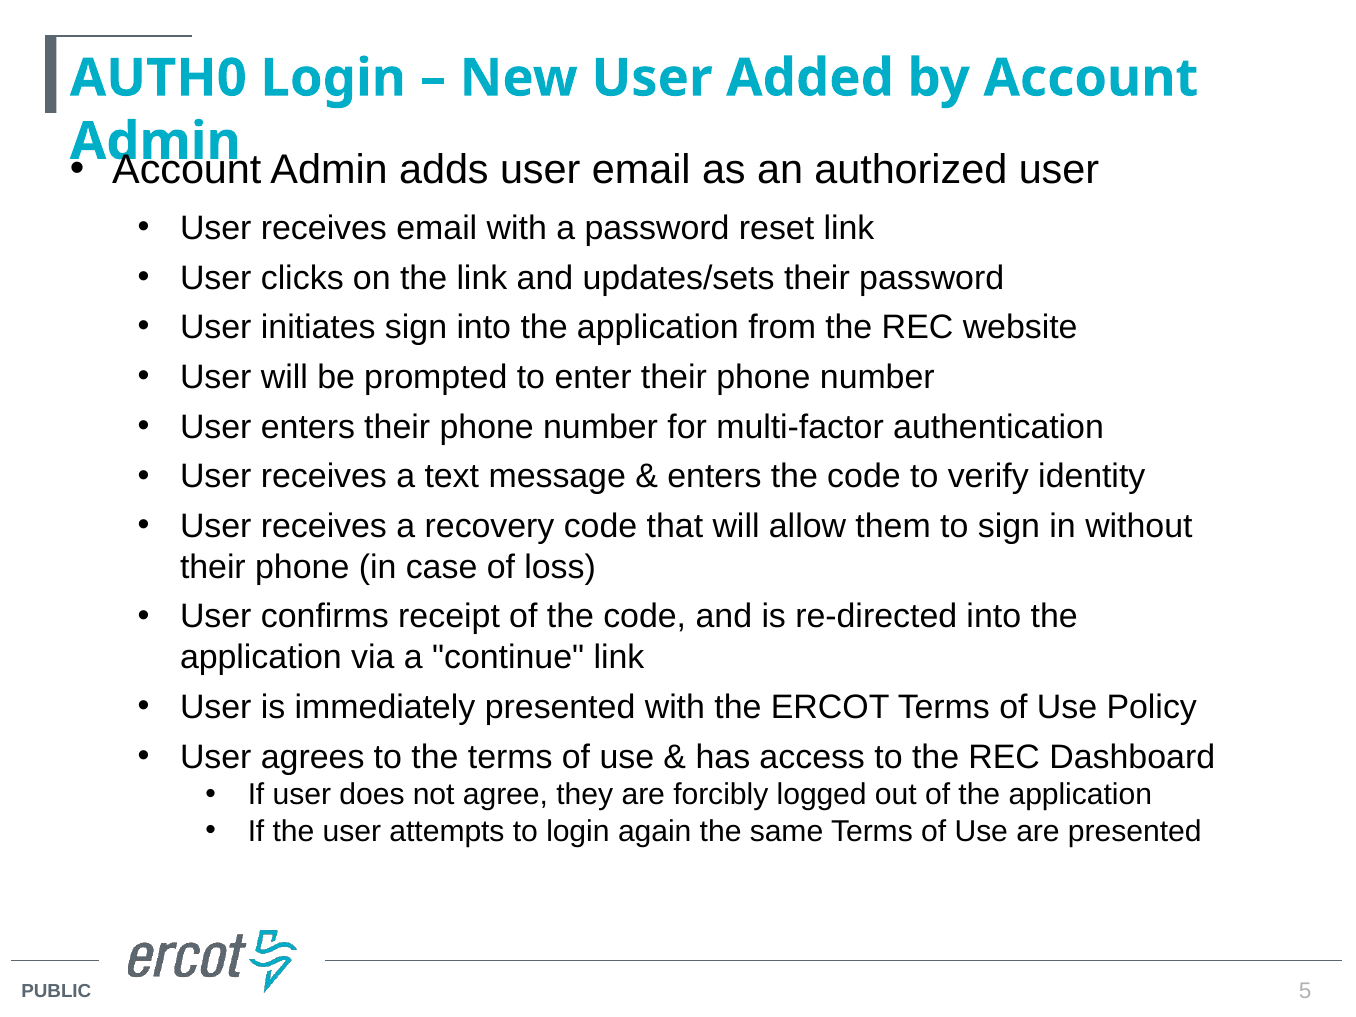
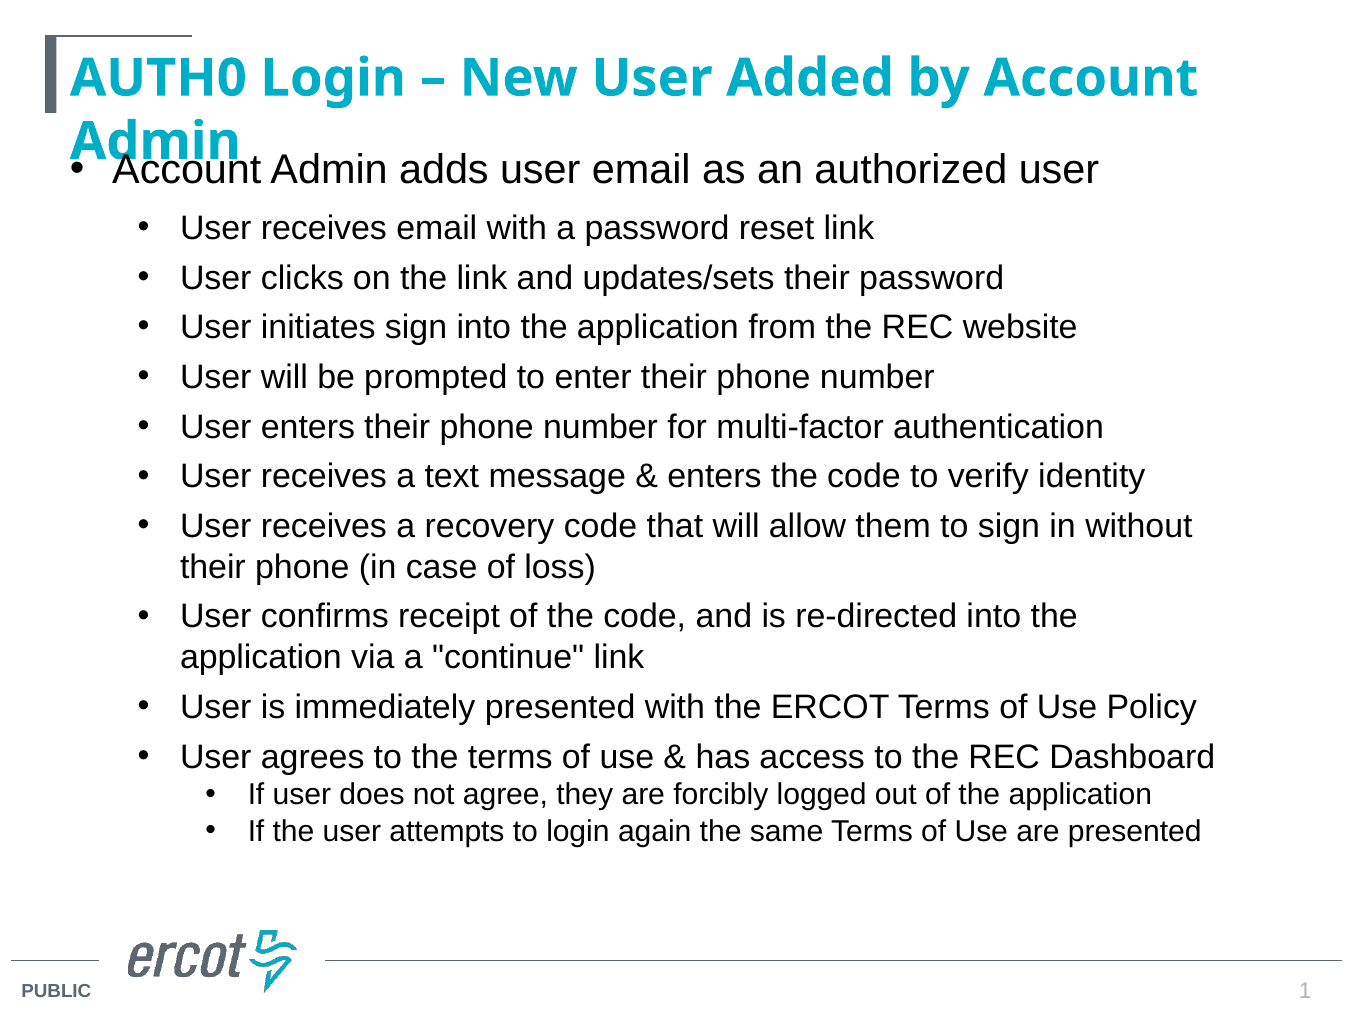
5: 5 -> 1
